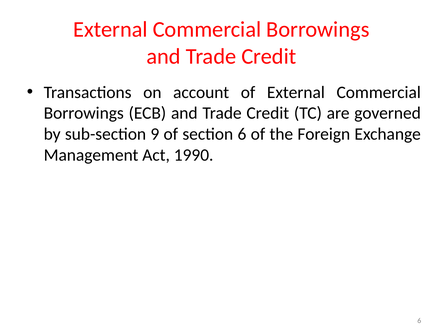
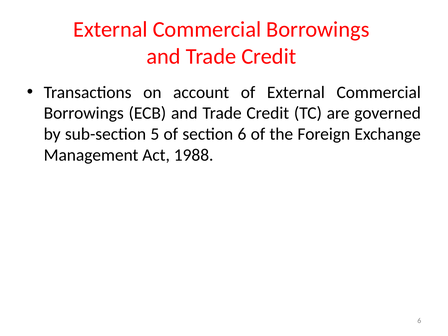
9: 9 -> 5
1990: 1990 -> 1988
